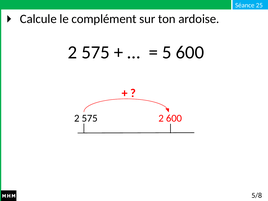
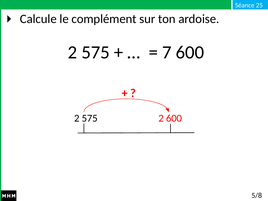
5: 5 -> 7
